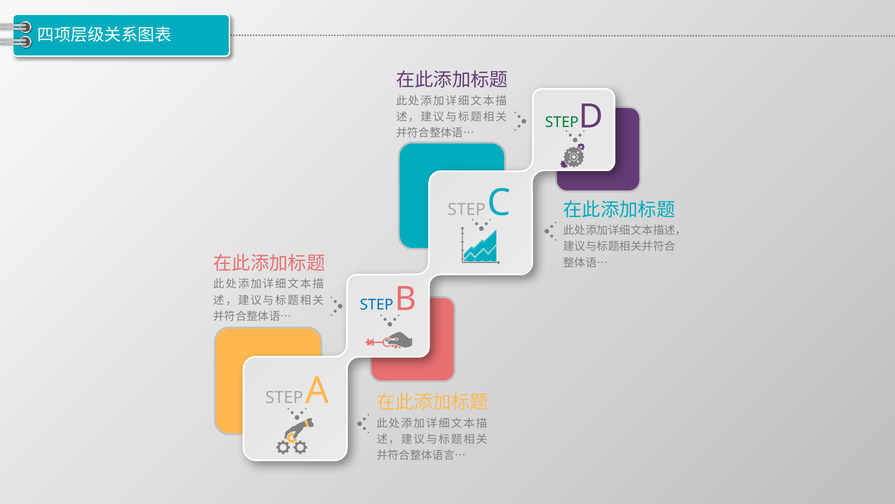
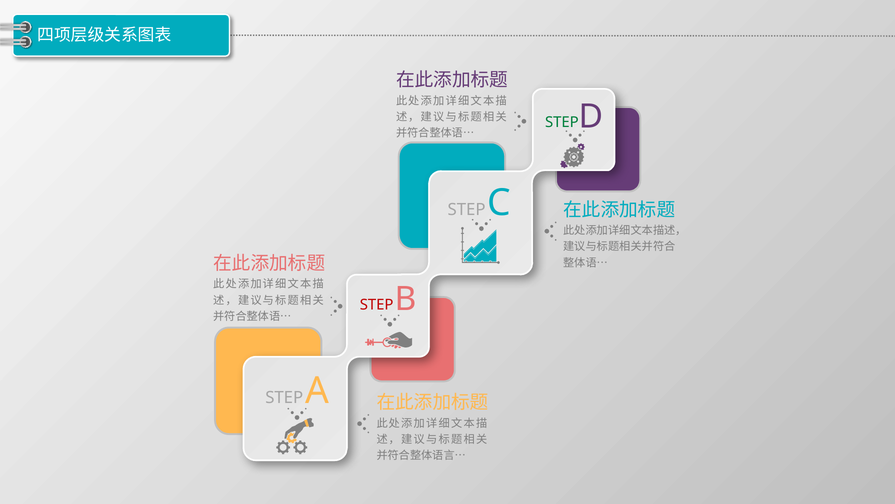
STEP at (377, 304) colour: blue -> red
